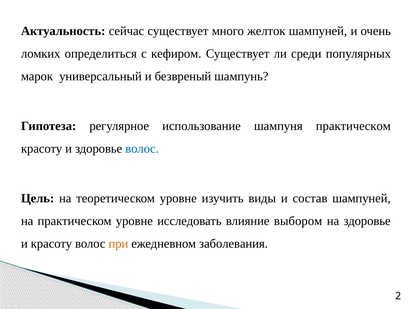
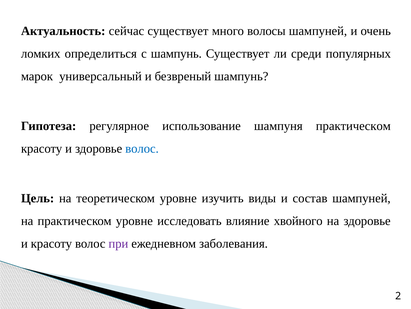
желток: желток -> волосы
с кефиром: кефиром -> шампунь
выбором: выбором -> хвойного
при colour: orange -> purple
